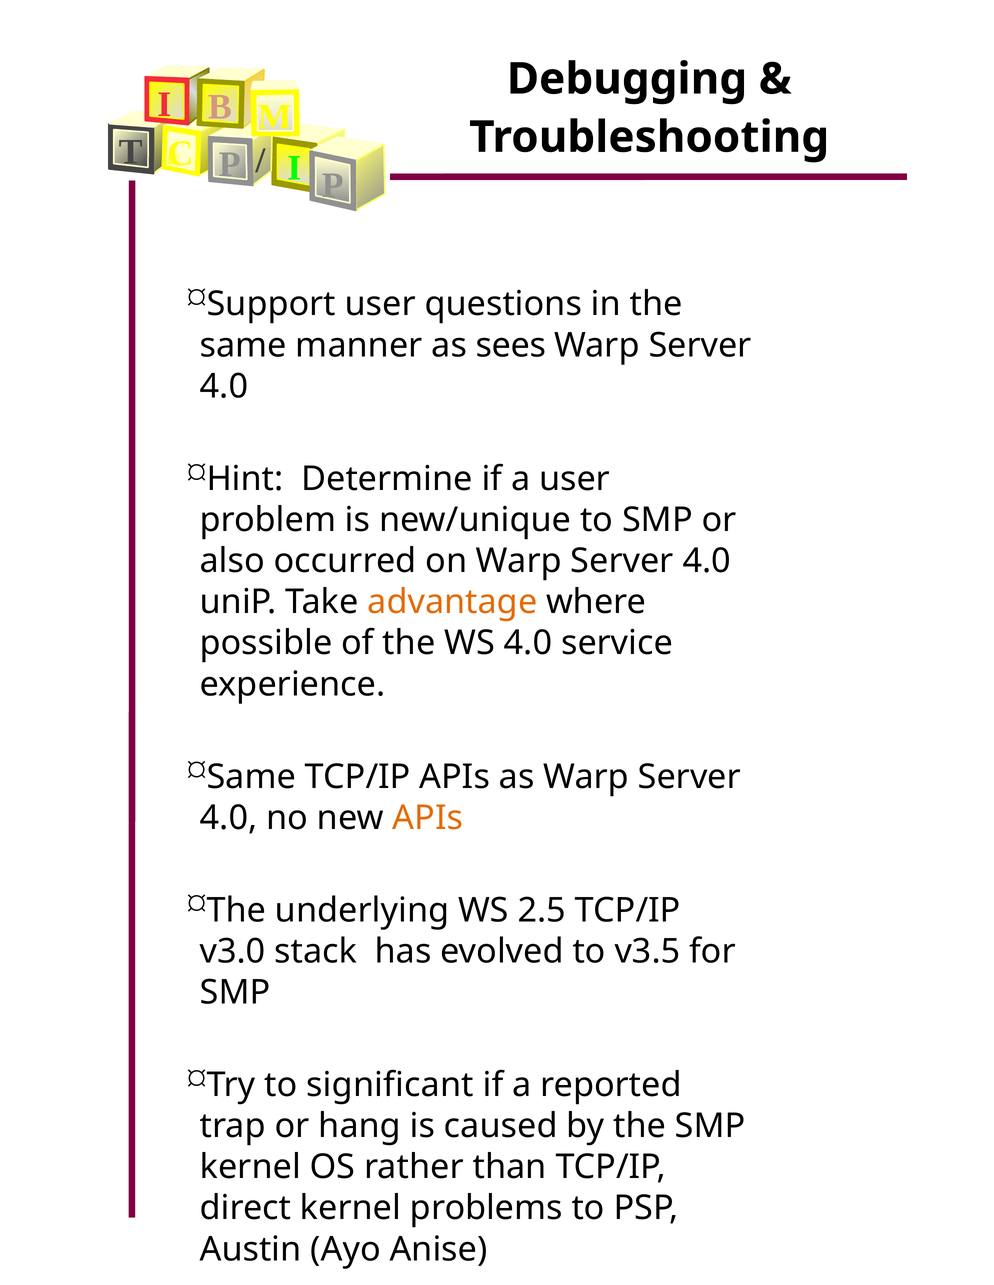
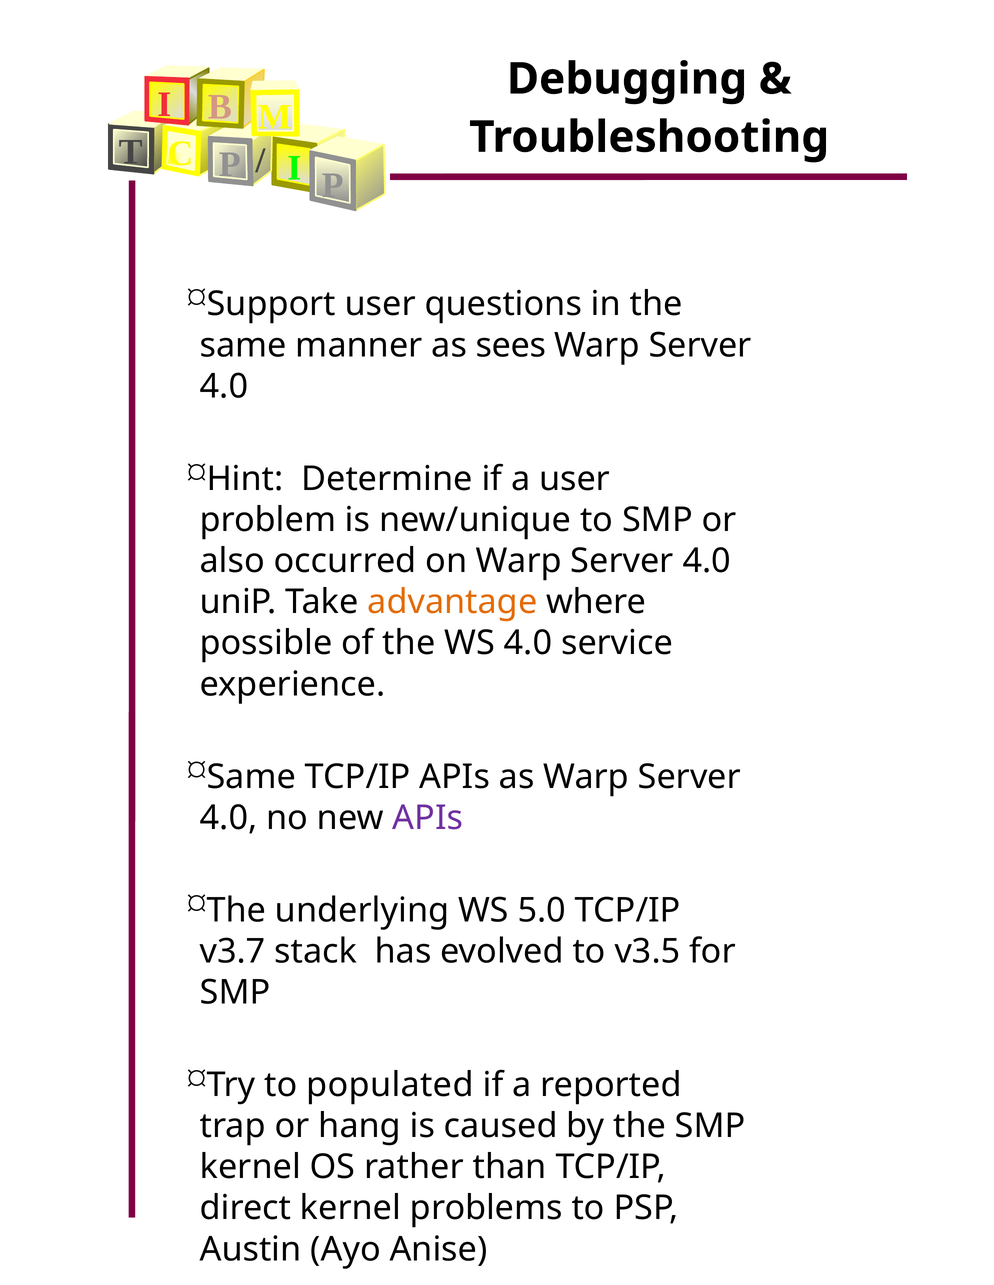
APIs at (428, 818) colour: orange -> purple
2.5: 2.5 -> 5.0
v3.0: v3.0 -> v3.7
significant: significant -> populated
